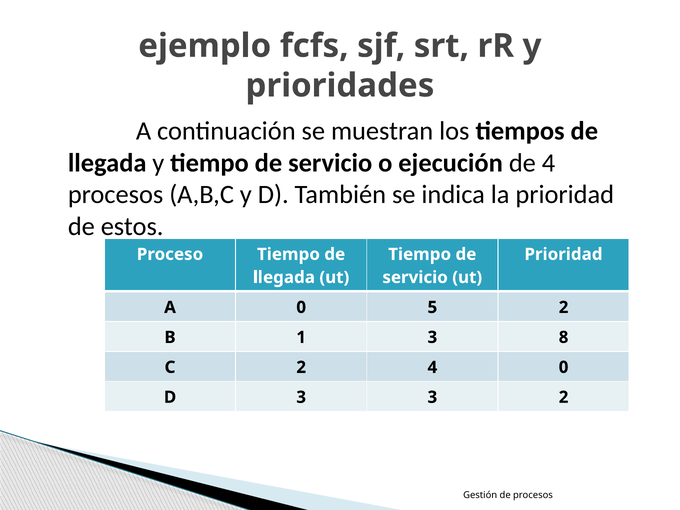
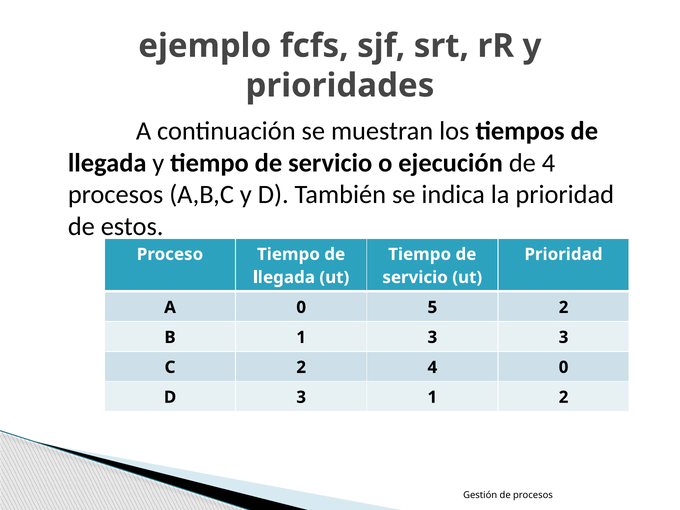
3 8: 8 -> 3
3 3: 3 -> 1
